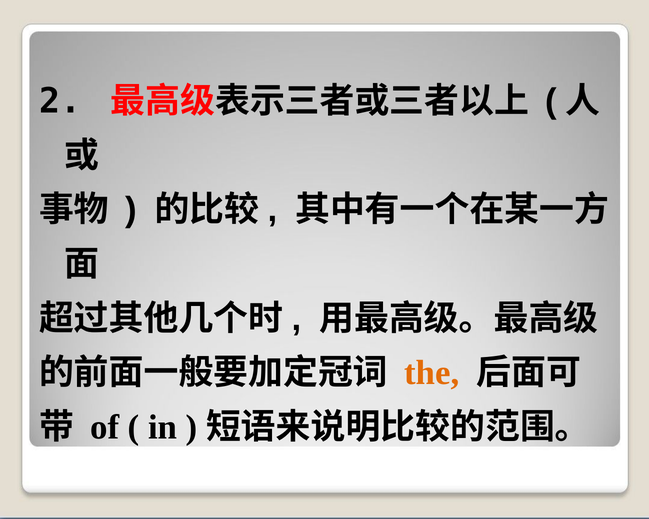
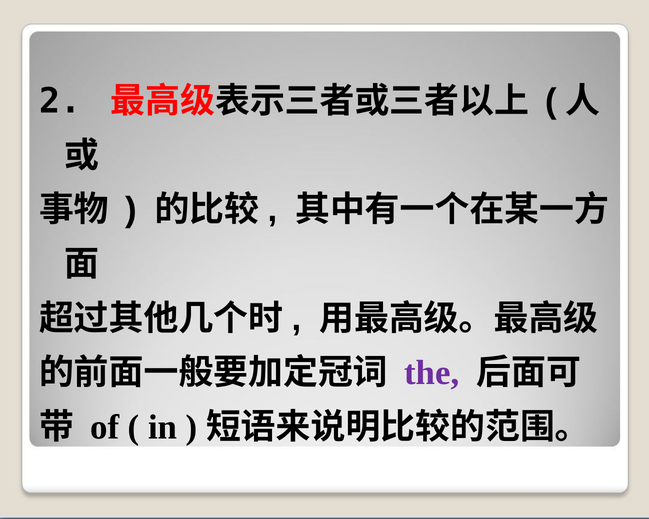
the colour: orange -> purple
